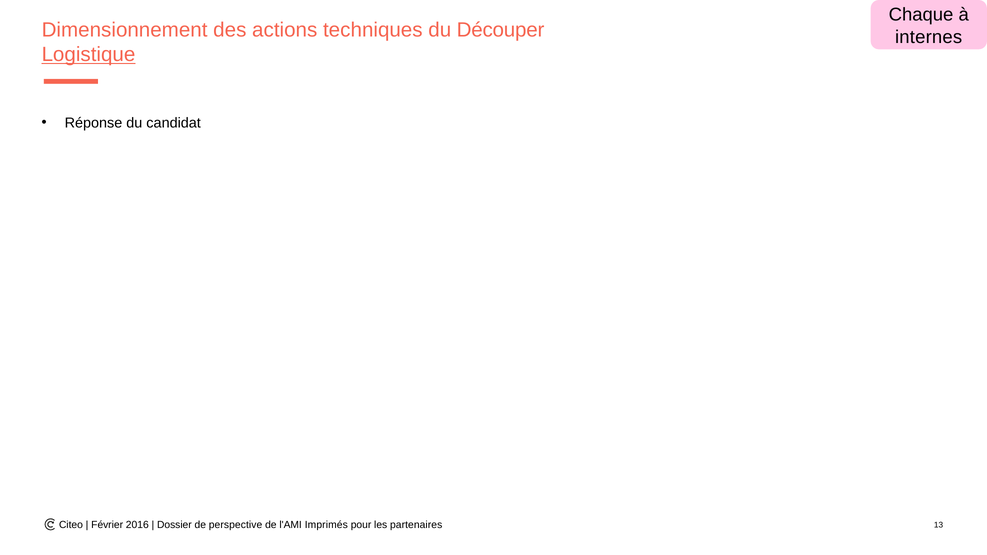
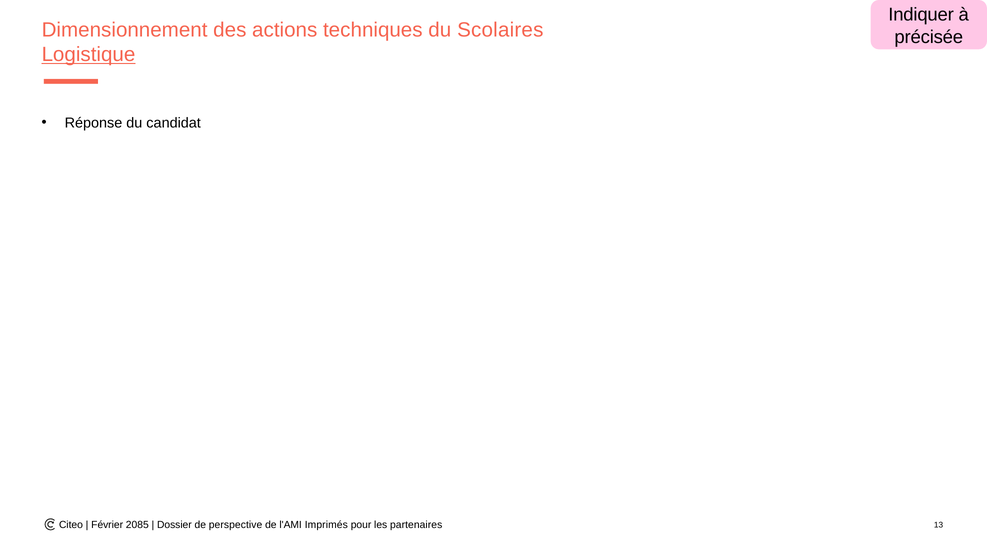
Chaque: Chaque -> Indiquer
Découper: Découper -> Scolaires
internes: internes -> précisée
2016: 2016 -> 2085
